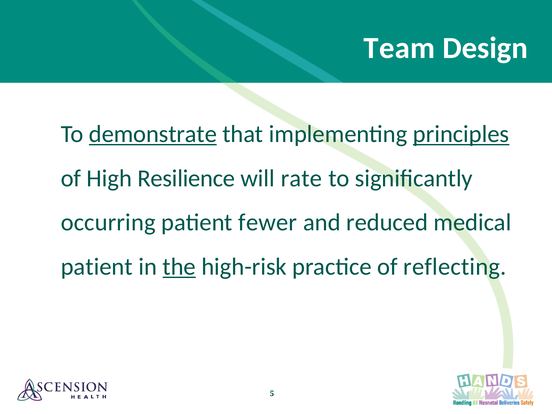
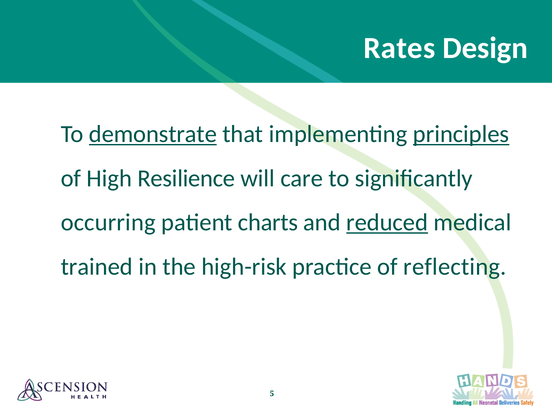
Team: Team -> Rates
rate: rate -> care
fewer: fewer -> charts
reduced underline: none -> present
patient at (97, 267): patient -> trained
the underline: present -> none
